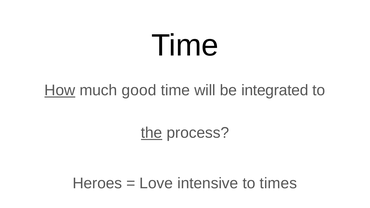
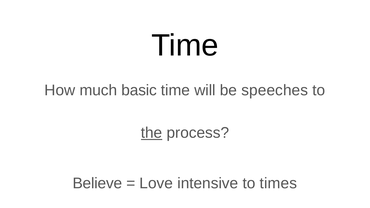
How underline: present -> none
good: good -> basic
integrated: integrated -> speeches
Heroes: Heroes -> Believe
